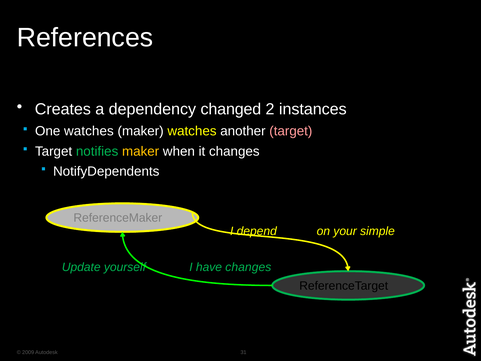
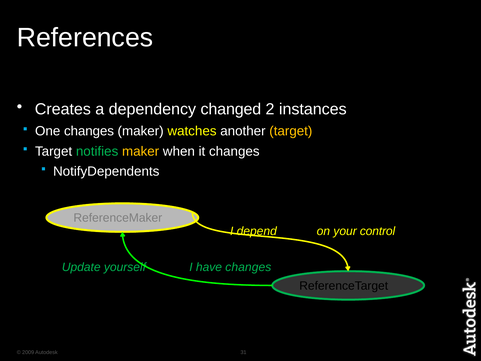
One watches: watches -> changes
target at (291, 131) colour: pink -> yellow
simple: simple -> control
